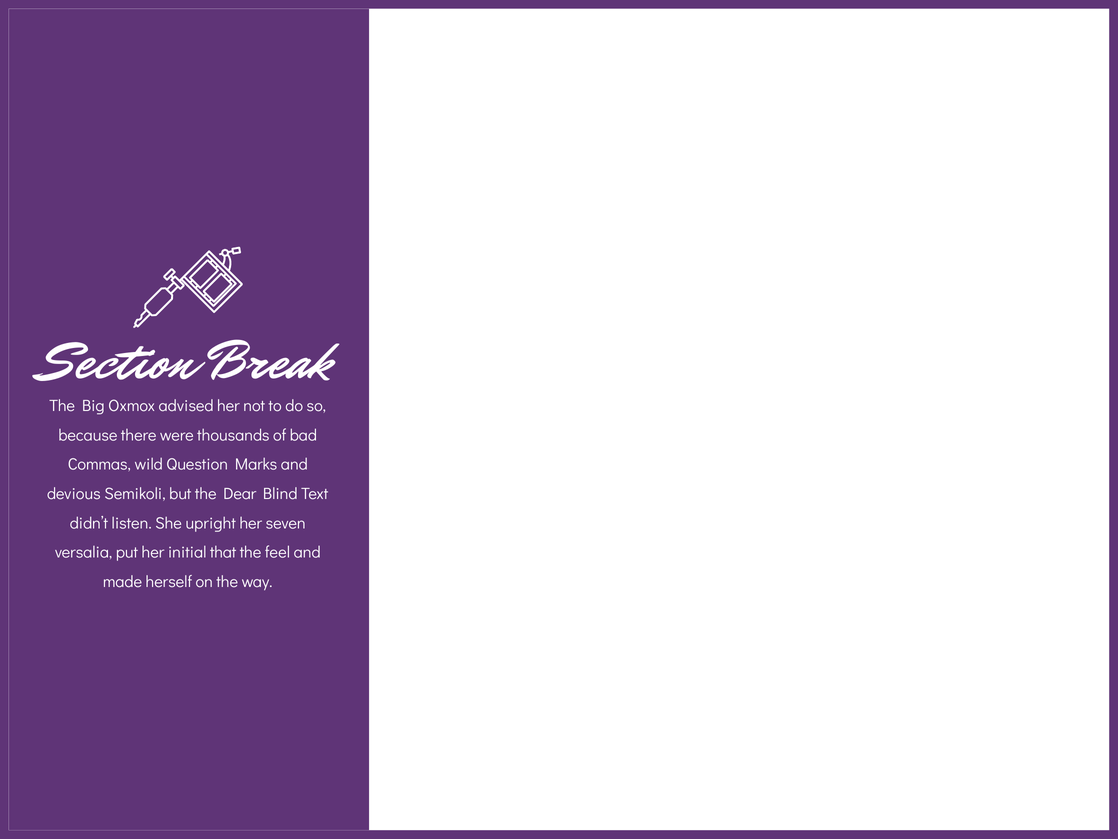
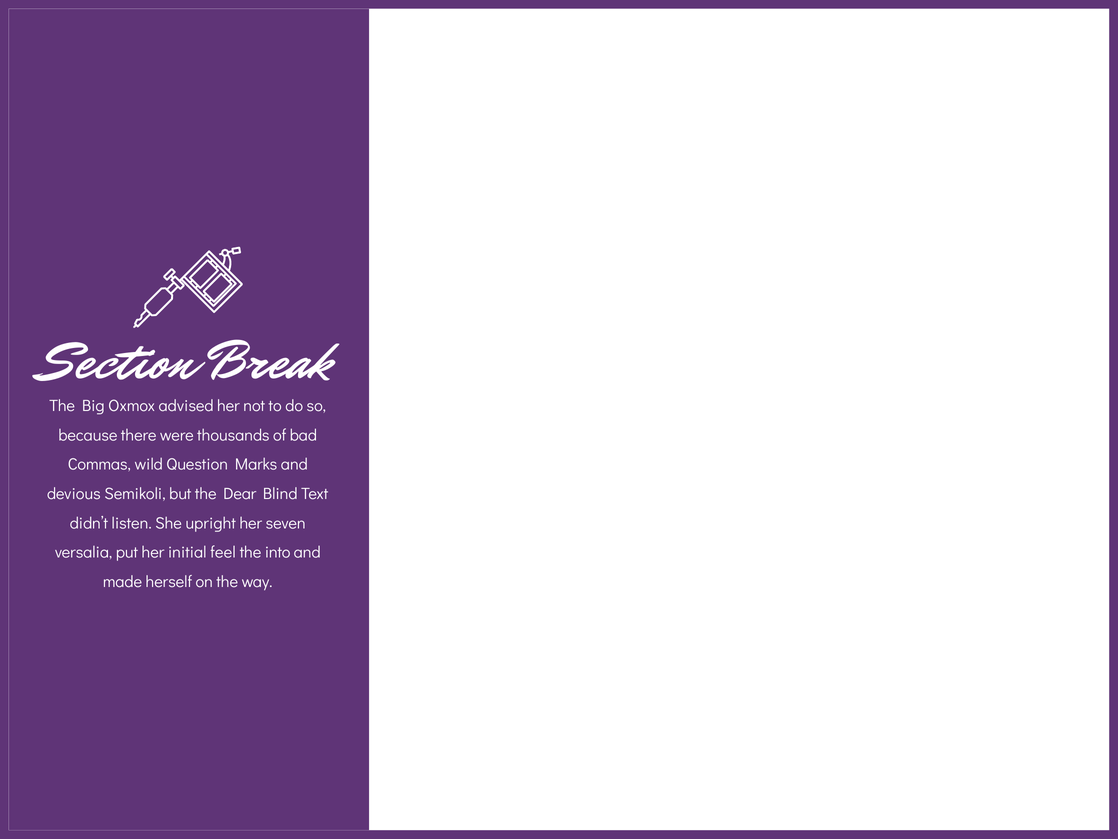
that: that -> feel
feel: feel -> into
